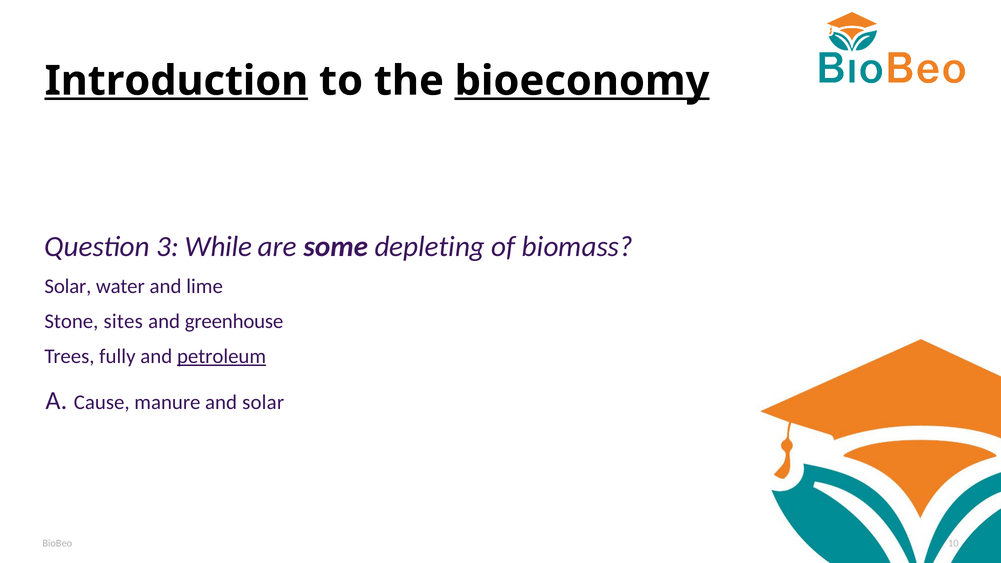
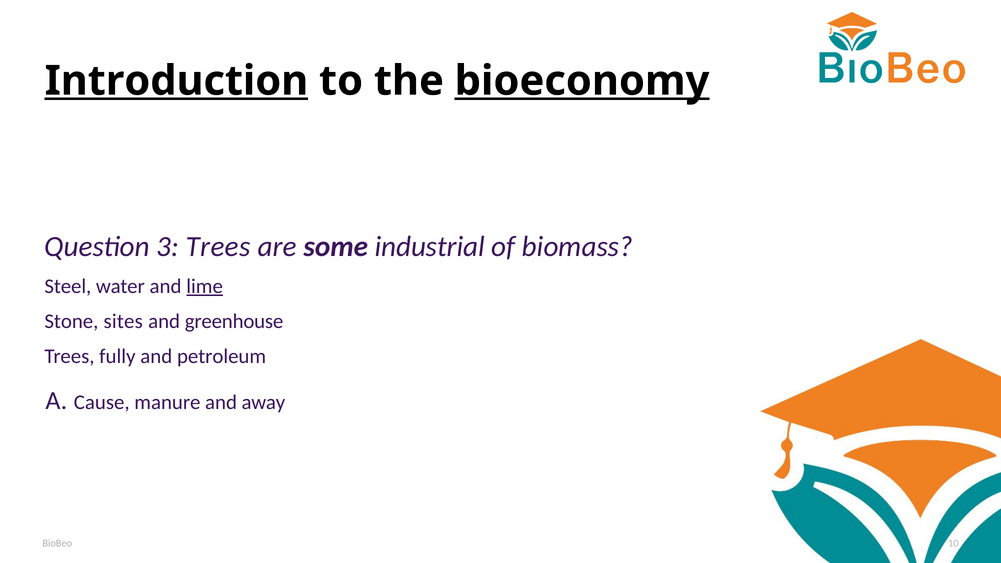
3 While: While -> Trees
depleting: depleting -> industrial
Solar at (68, 286): Solar -> Steel
lime underline: none -> present
petroleum underline: present -> none
and solar: solar -> away
